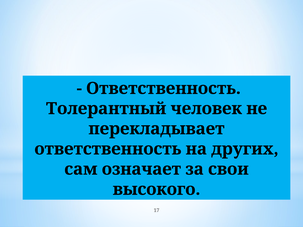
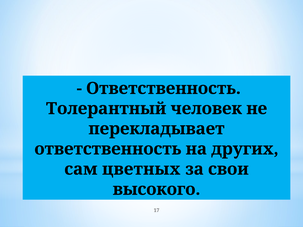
означает: означает -> цветных
